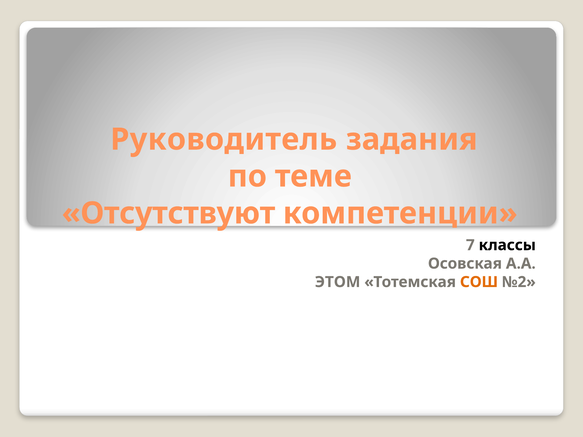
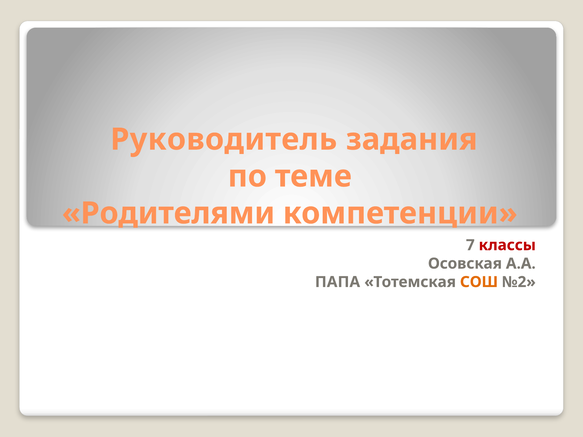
Отсутствуют: Отсутствуют -> Родителями
классы colour: black -> red
ЭТОМ: ЭТОМ -> ПАПА
